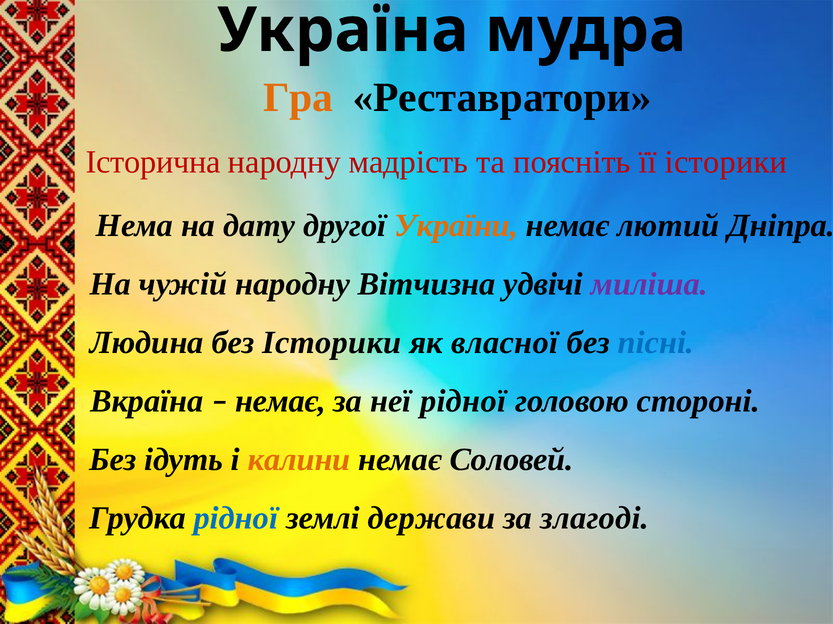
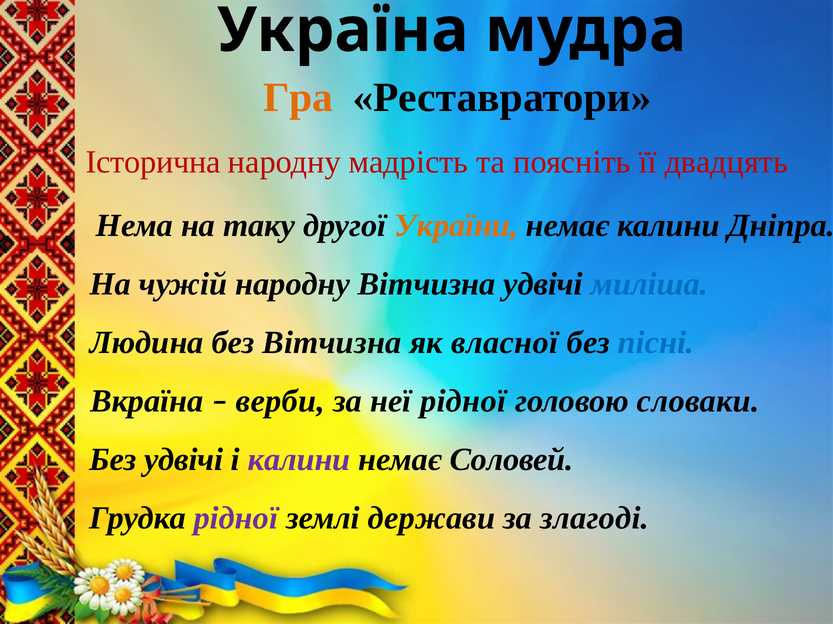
її історики: історики -> двадцять
дату: дату -> таку
немає лютий: лютий -> калини
миліша colour: purple -> blue
без Історики: Історики -> Вітчизна
немає at (281, 401): немає -> верби
стороні: стороні -> словаки
Без ідуть: ідуть -> удвічі
калини at (299, 460) colour: orange -> purple
рідної at (236, 519) colour: blue -> purple
